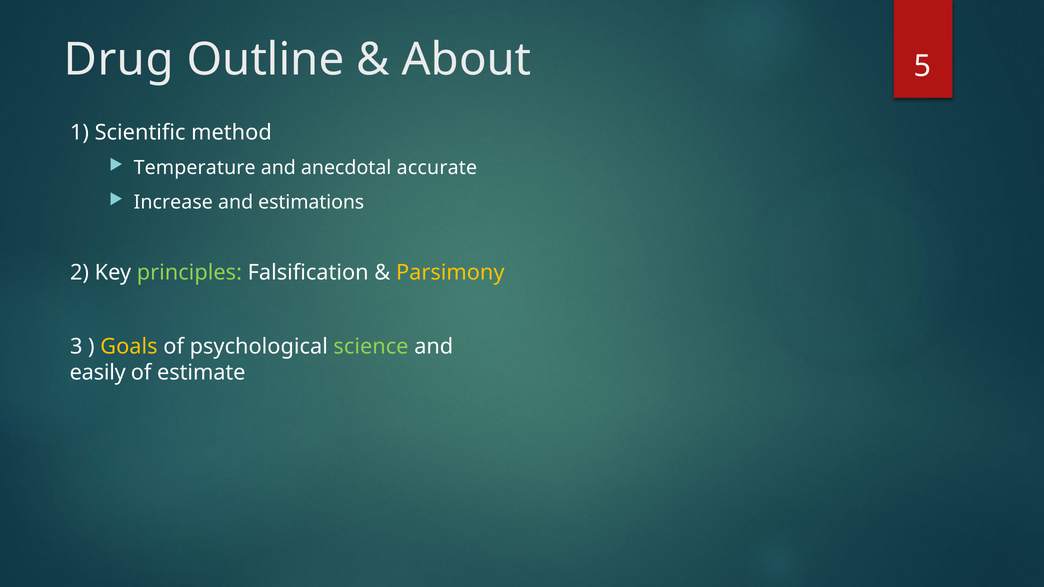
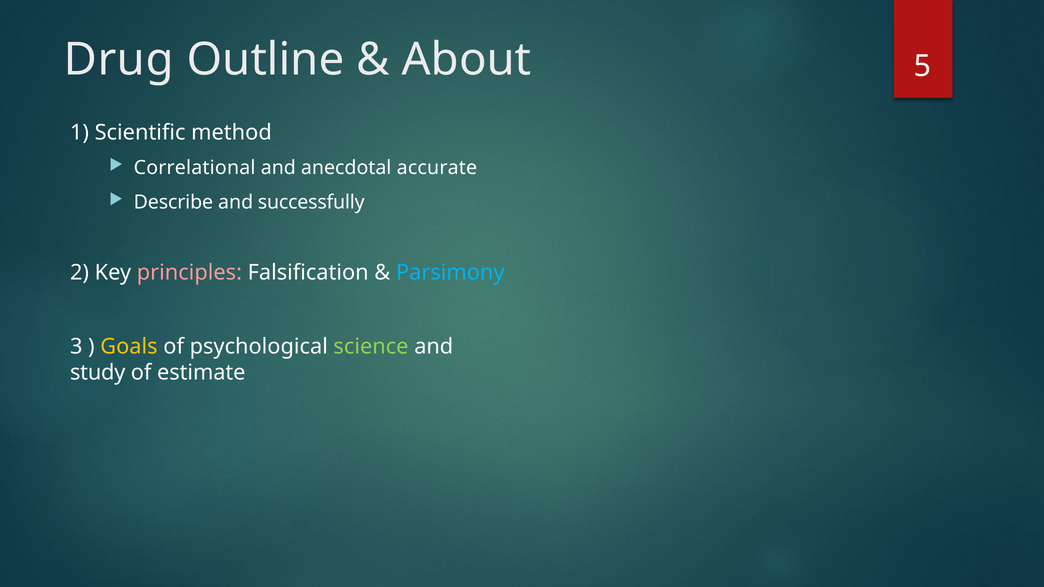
Temperature: Temperature -> Correlational
Increase: Increase -> Describe
estimations: estimations -> successfully
principles colour: light green -> pink
Parsimony colour: yellow -> light blue
easily: easily -> study
